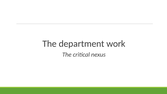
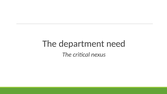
work: work -> need
